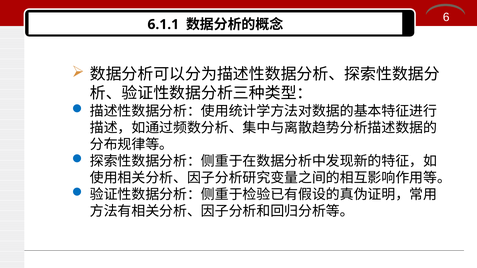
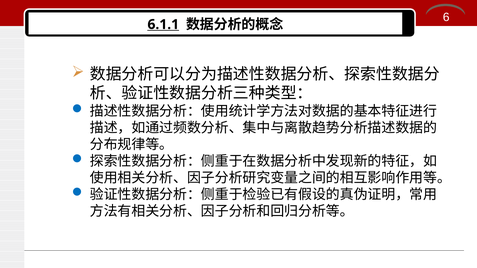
6.1.1 underline: none -> present
